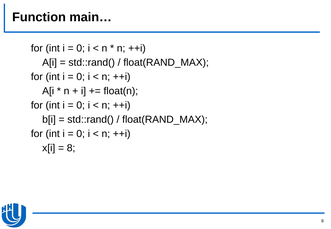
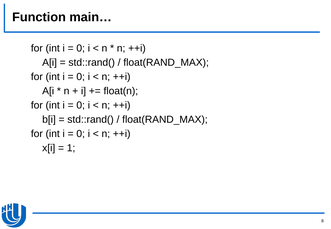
8 at (71, 148): 8 -> 1
